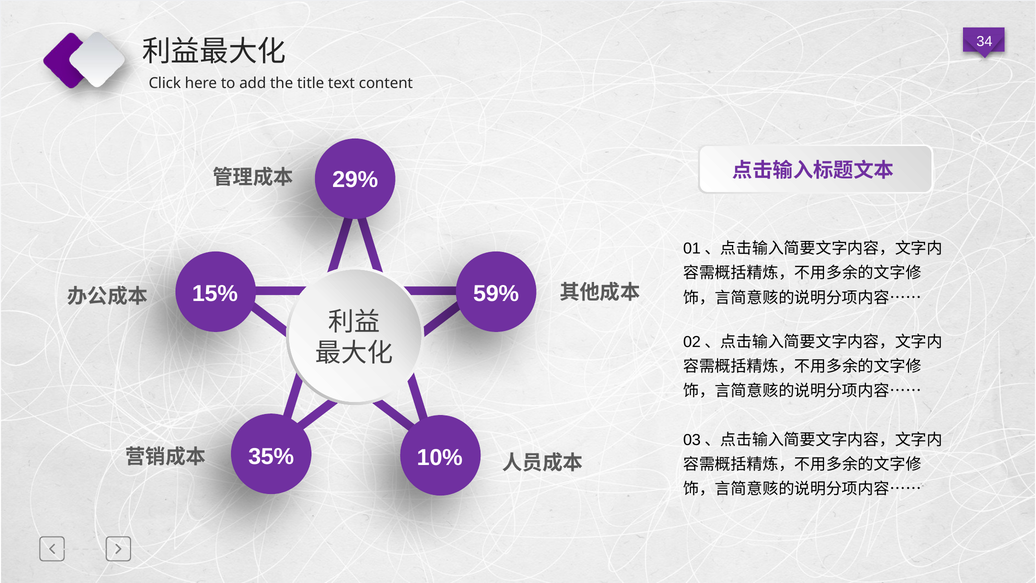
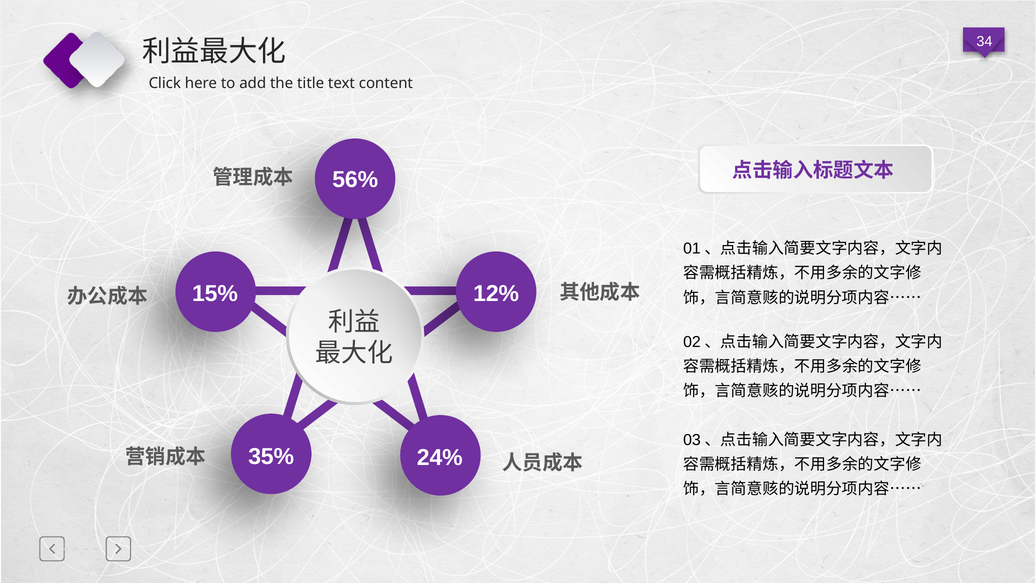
29%: 29% -> 56%
59%: 59% -> 12%
10%: 10% -> 24%
